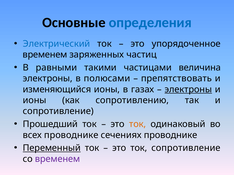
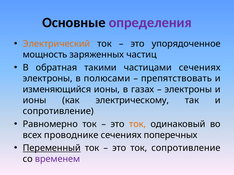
определения colour: blue -> purple
Электрический colour: blue -> orange
временем at (45, 55): временем -> мощность
равными: равными -> обратная
частицами величина: величина -> сечениях
электроны at (188, 90) underline: present -> none
сопротивлению: сопротивлению -> электрическому
Прошедший: Прошедший -> Равномерно
сечениях проводнике: проводнике -> поперечных
